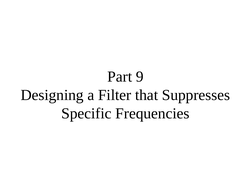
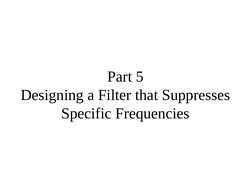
9: 9 -> 5
